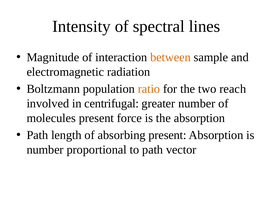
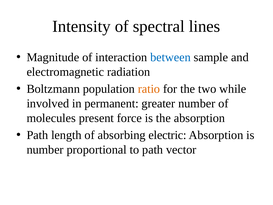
between colour: orange -> blue
reach: reach -> while
centrifugal: centrifugal -> permanent
absorbing present: present -> electric
